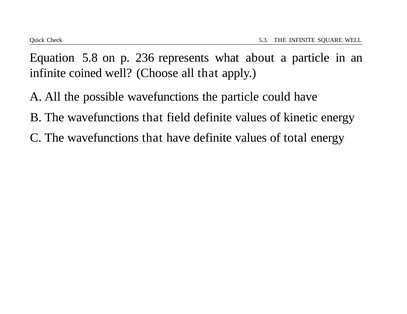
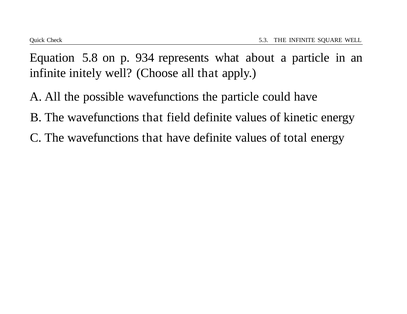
236: 236 -> 934
coined: coined -> initely
